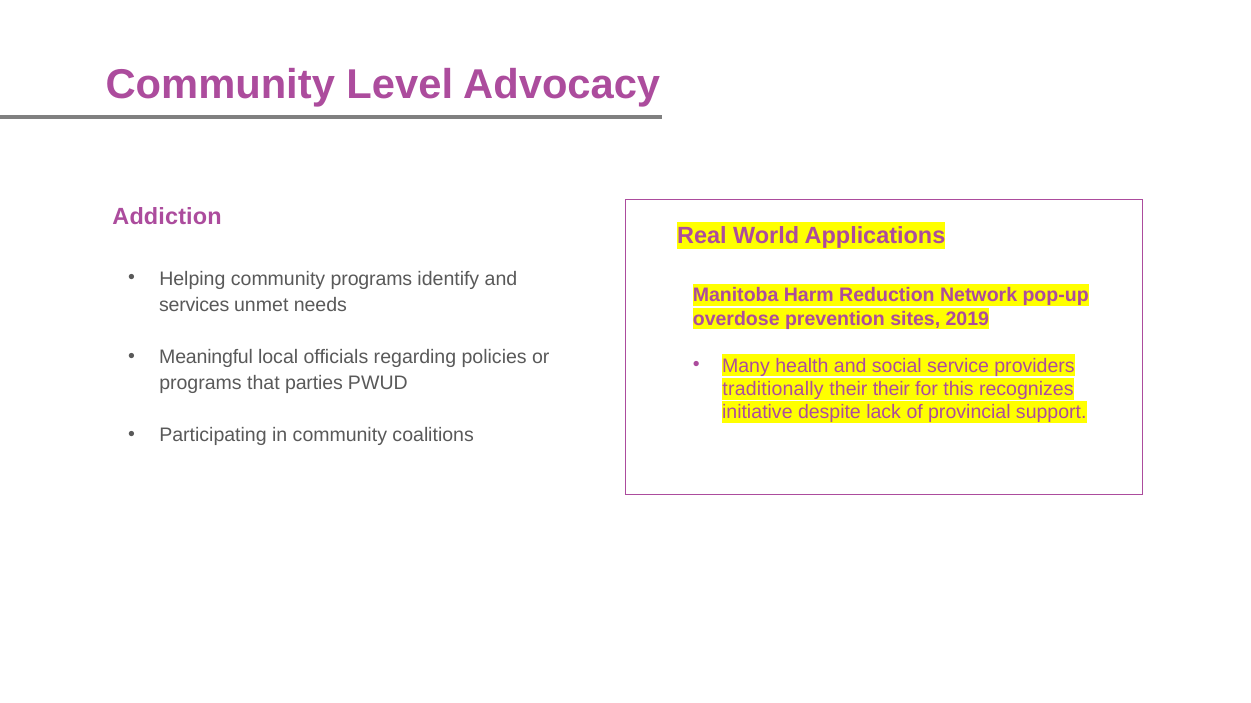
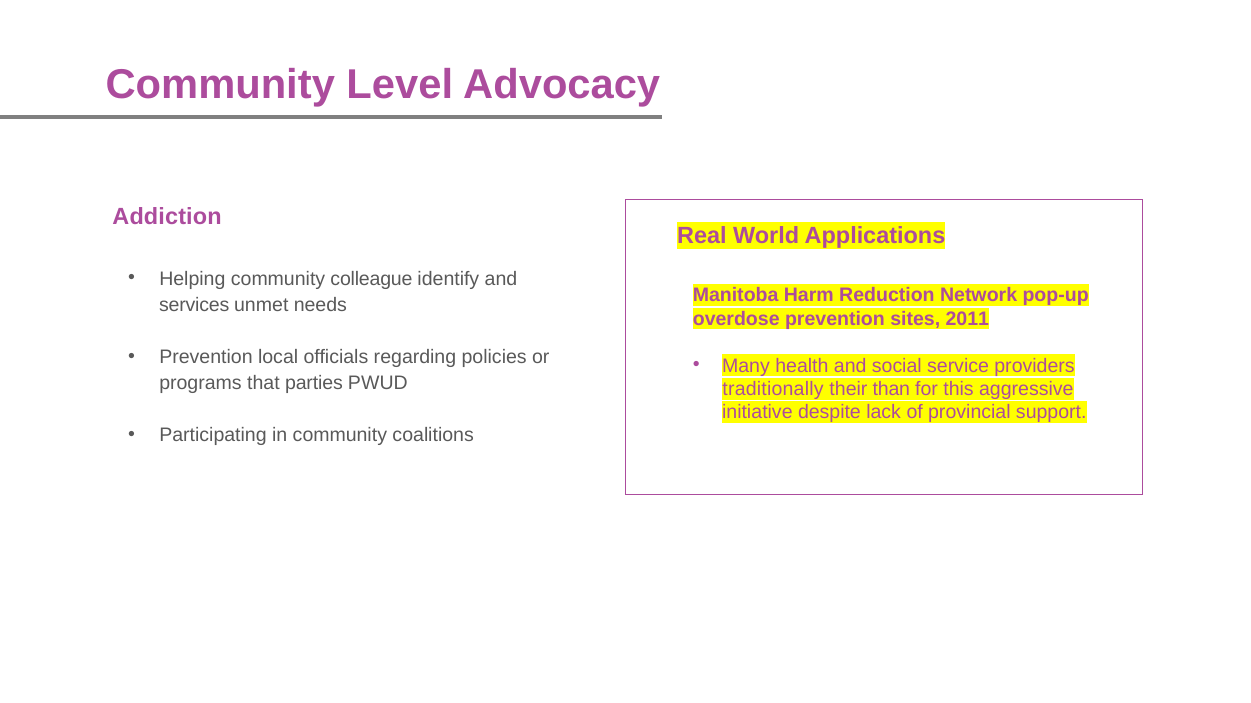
community programs: programs -> colleague
2019: 2019 -> 2011
Meaningful at (206, 357): Meaningful -> Prevention
their their: their -> than
recognizes: recognizes -> aggressive
